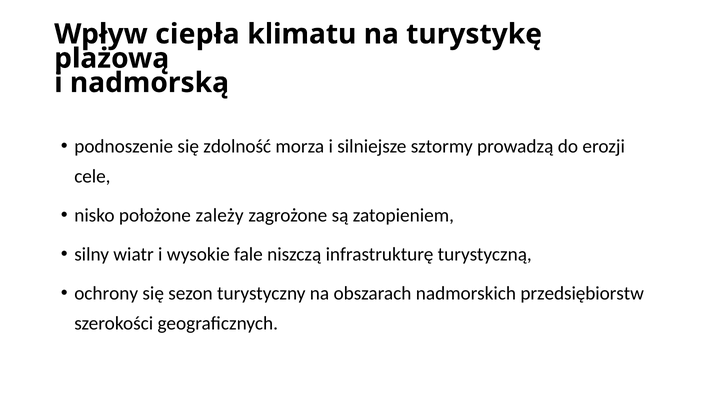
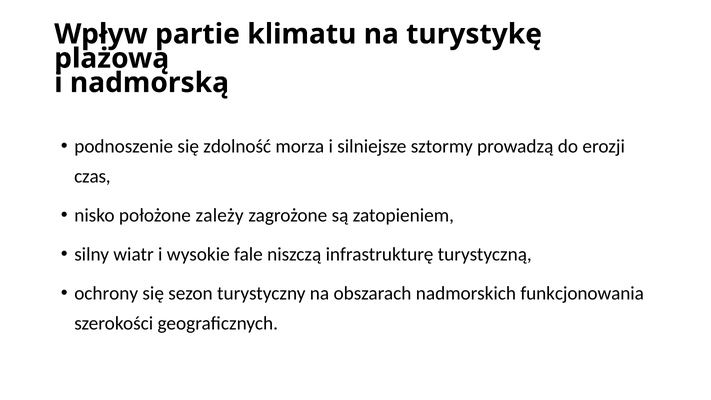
ciepła: ciepła -> partie
cele: cele -> czas
przedsiębiorstw: przedsiębiorstw -> funkcjonowania
